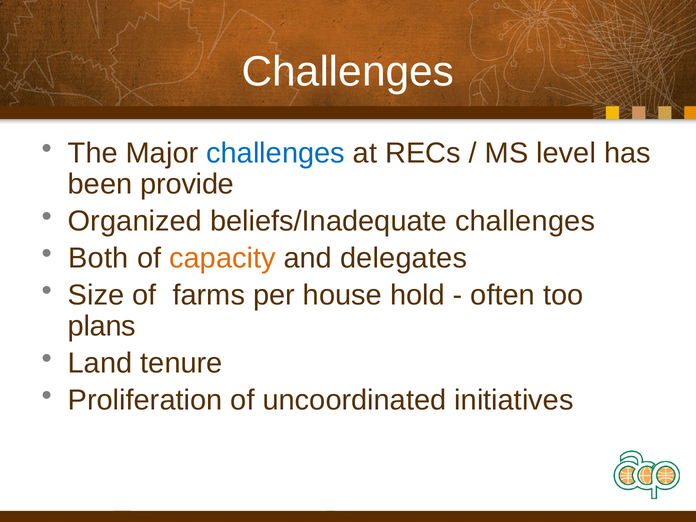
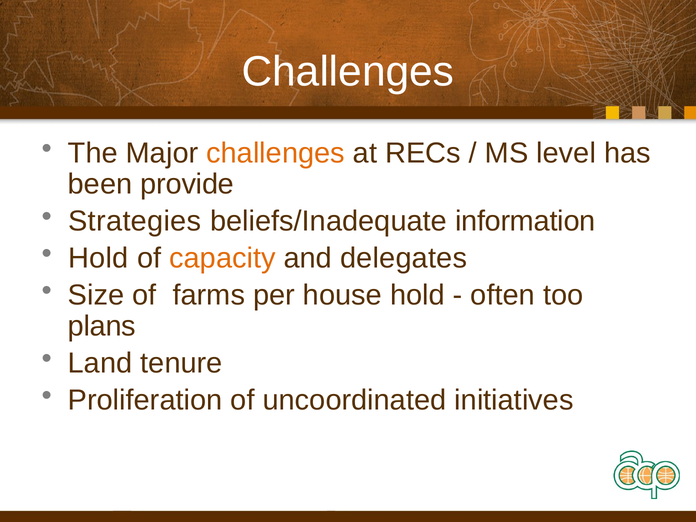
challenges at (276, 153) colour: blue -> orange
Organized: Organized -> Strategies
beliefs/Inadequate challenges: challenges -> information
Both at (98, 258): Both -> Hold
